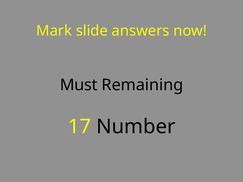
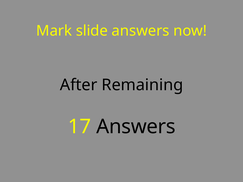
Must: Must -> After
17 Number: Number -> Answers
